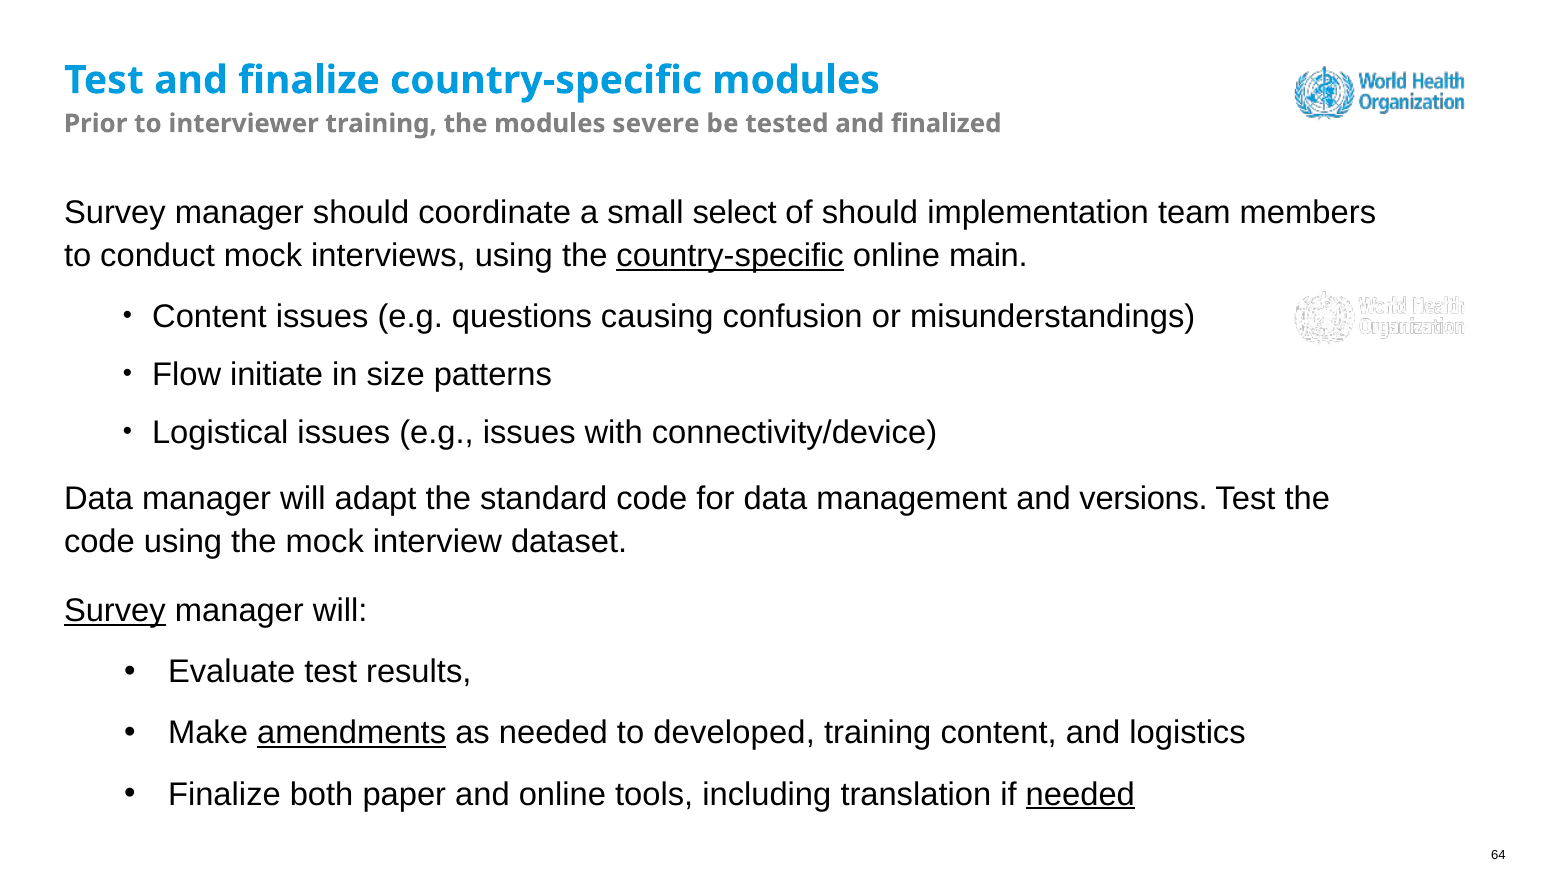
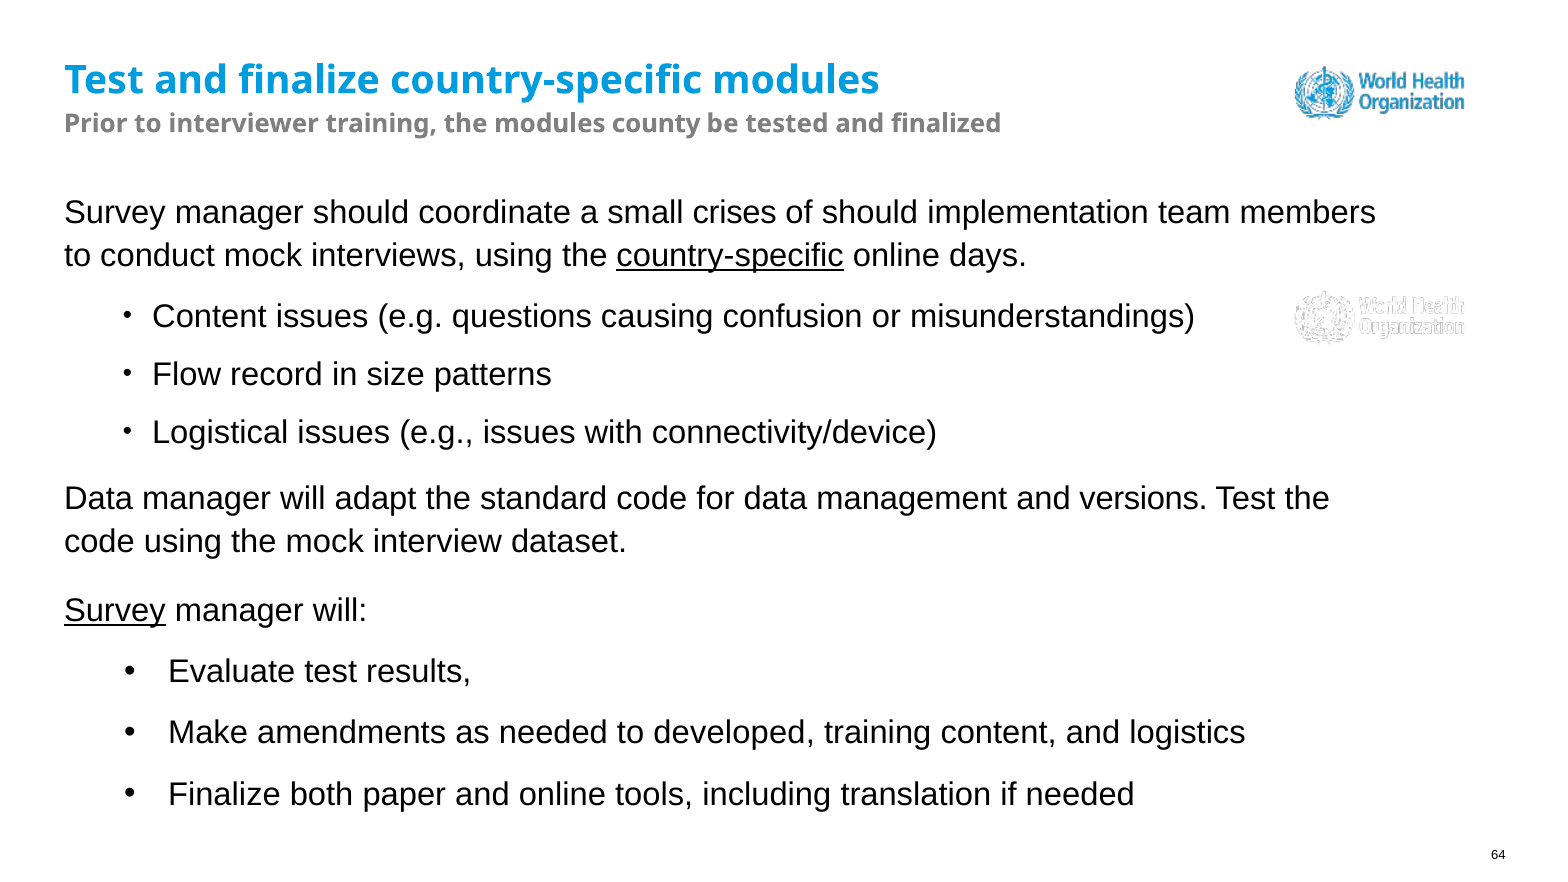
severe: severe -> county
select: select -> crises
main: main -> days
initiate: initiate -> record
amendments underline: present -> none
needed at (1080, 794) underline: present -> none
